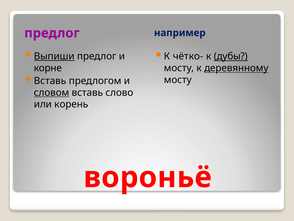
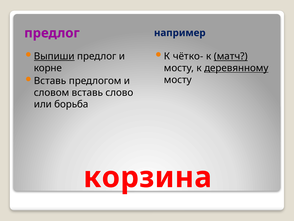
дубы: дубы -> матч
словом underline: present -> none
корень: корень -> борьба
вороньё: вороньё -> корзина
